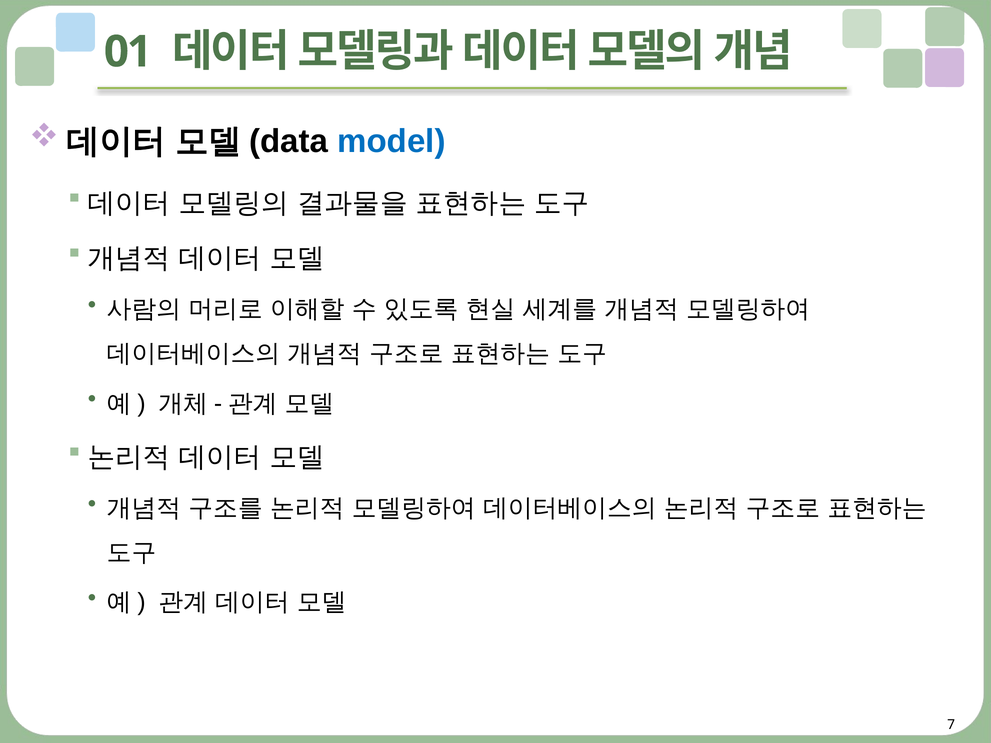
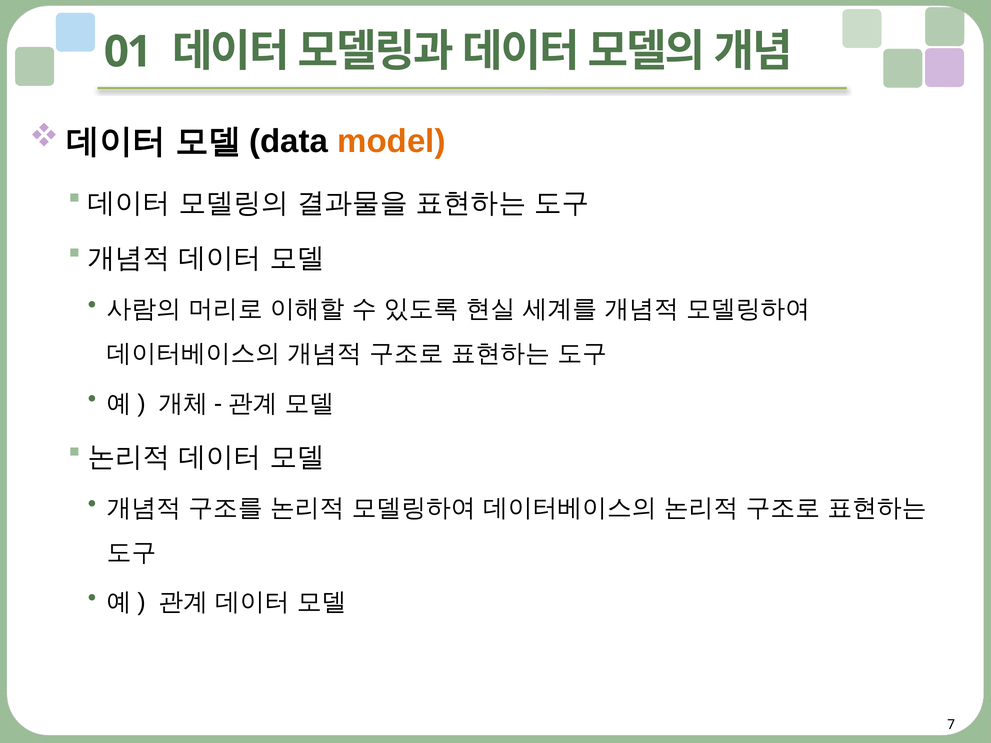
model colour: blue -> orange
